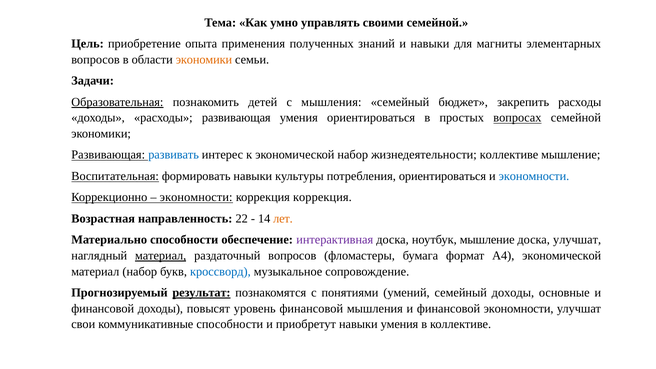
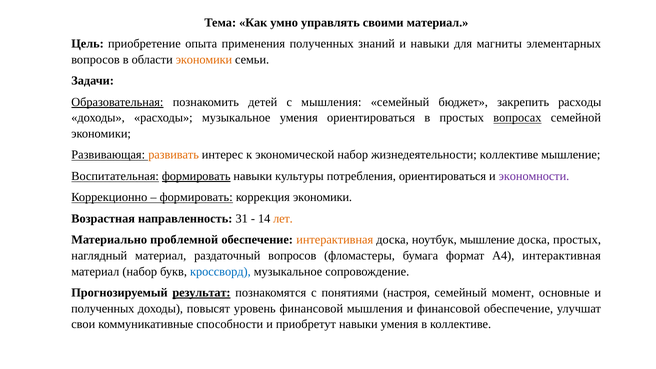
своими семейной: семейной -> материал
расходы развивающая: развивающая -> музыкальное
развивать colour: blue -> orange
формировать at (196, 176) underline: none -> present
экономности at (534, 176) colour: blue -> purple
экономности at (196, 197): экономности -> формировать
коррекция коррекция: коррекция -> экономики
22: 22 -> 31
Материально способности: способности -> проблемной
интерактивная at (335, 240) colour: purple -> orange
доска улучшат: улучшат -> простых
материал at (161, 256) underline: present -> none
А4 экономической: экономической -> интерактивная
умений: умений -> настроя
семейный доходы: доходы -> момент
финансовой at (103, 309): финансовой -> полученных
финансовой экономности: экономности -> обеспечение
